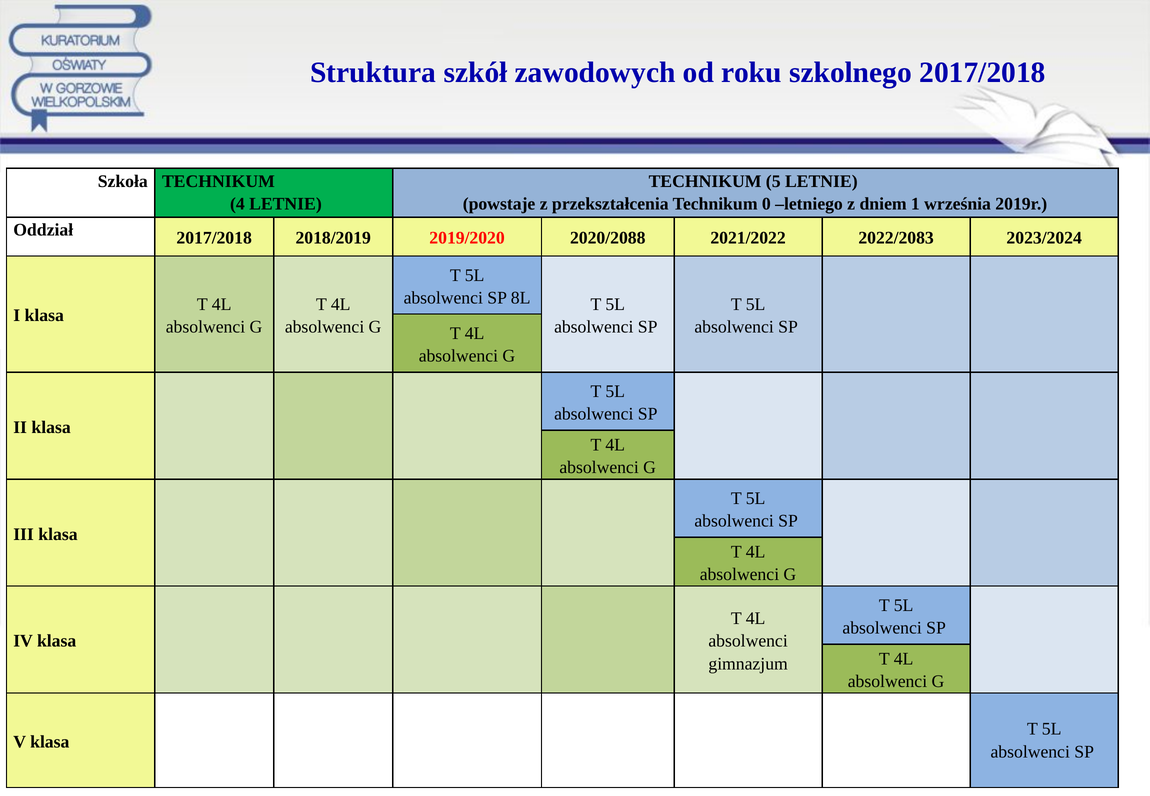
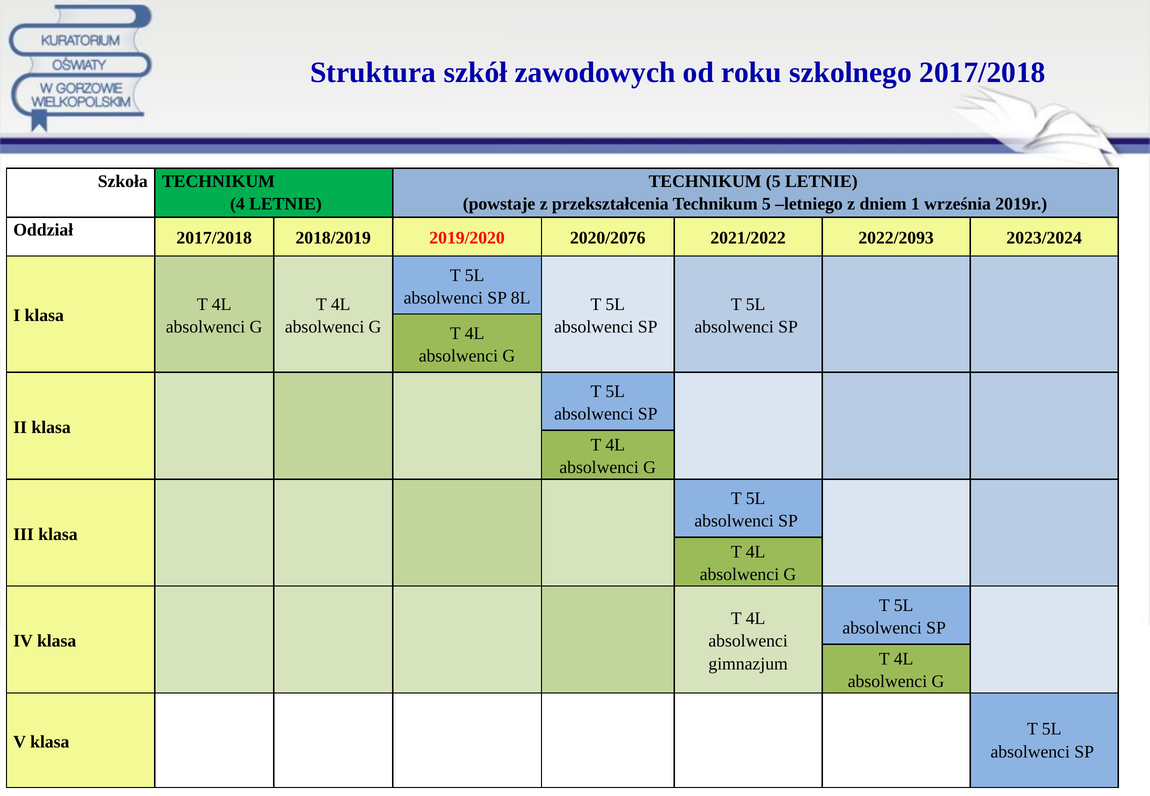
przekształcenia Technikum 0: 0 -> 5
2020/2088: 2020/2088 -> 2020/2076
2022/2083: 2022/2083 -> 2022/2093
